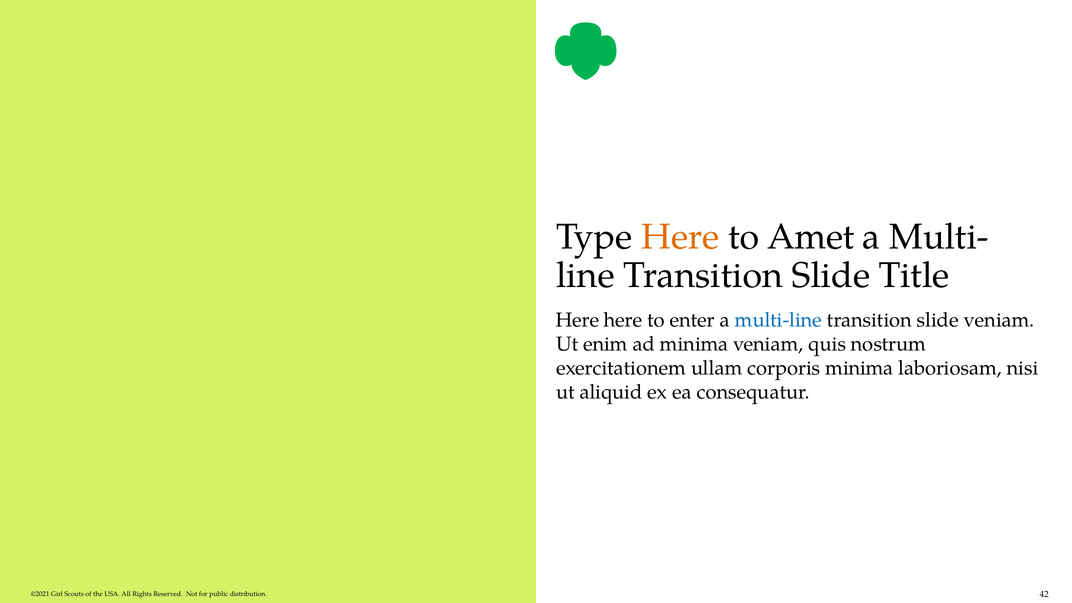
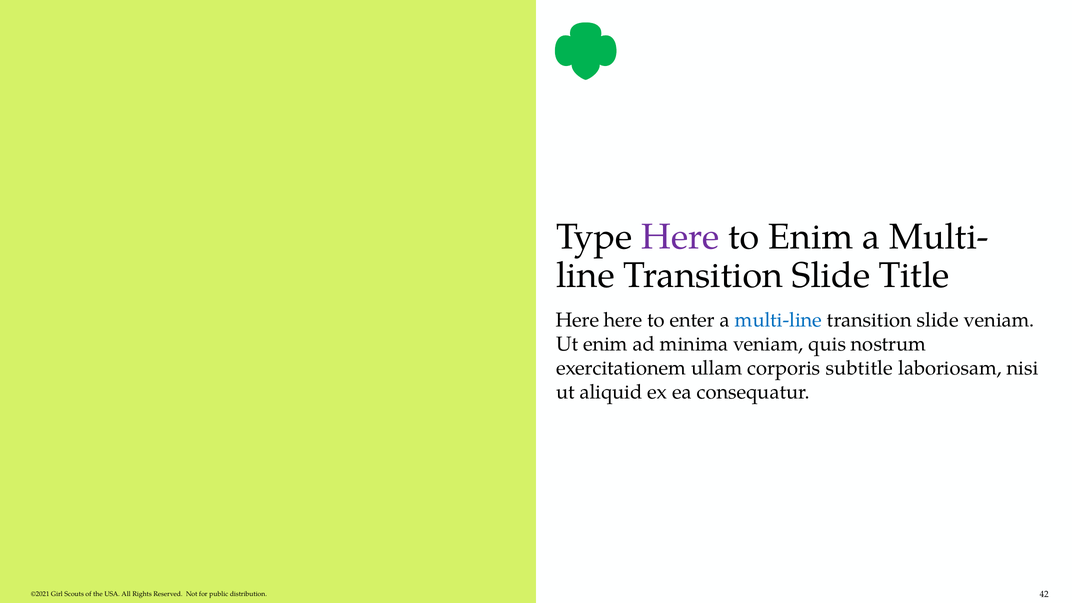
Here at (680, 237) colour: orange -> purple
to Amet: Amet -> Enim
corporis minima: minima -> subtitle
